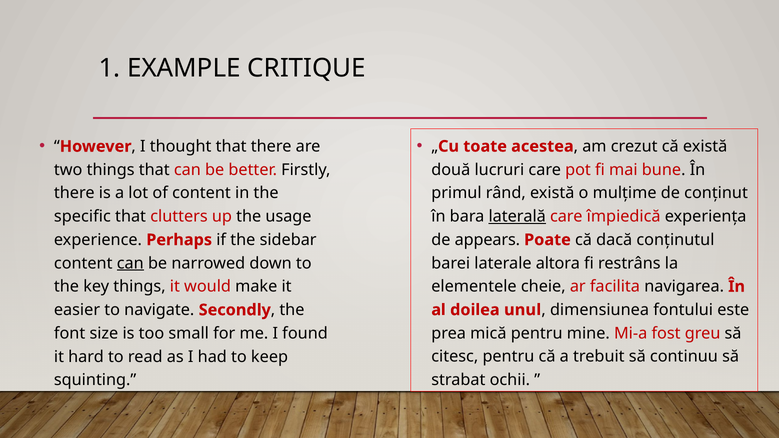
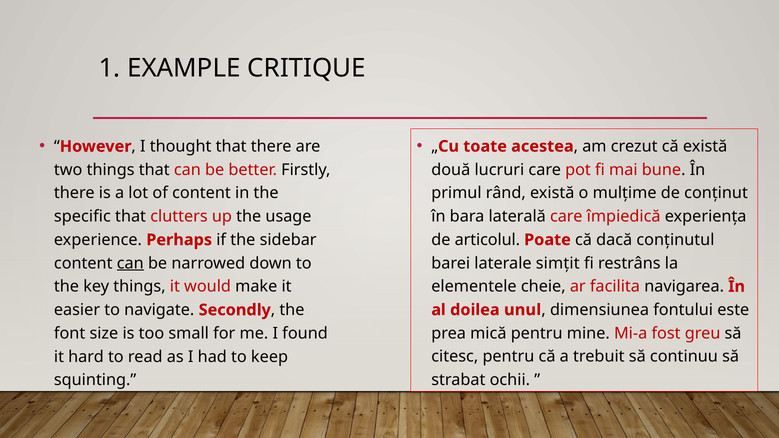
laterală underline: present -> none
appears: appears -> articolul
altora: altora -> simțit
